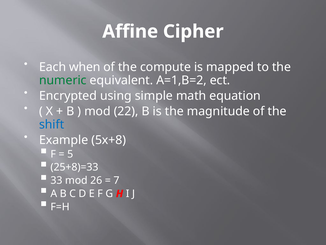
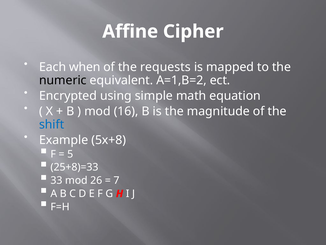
compute: compute -> requests
numeric colour: green -> black
22: 22 -> 16
